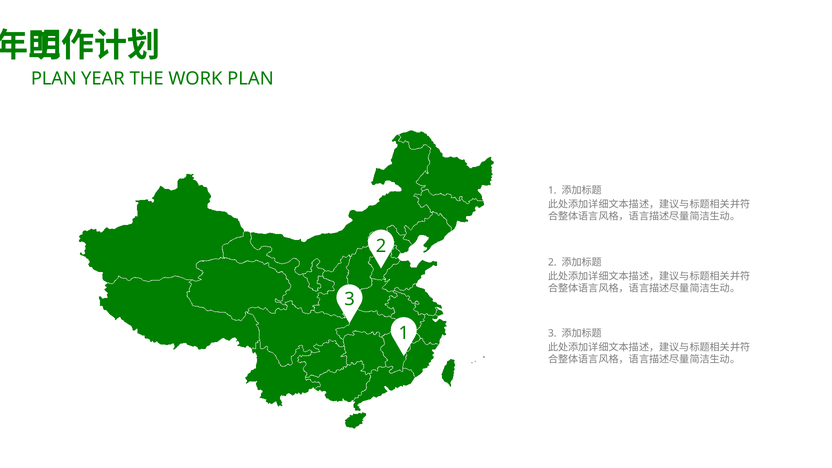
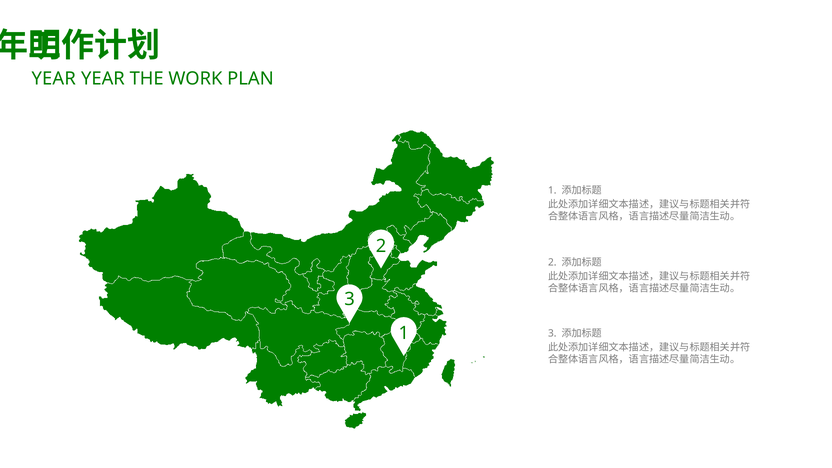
PLAN at (54, 78): PLAN -> YEAR
